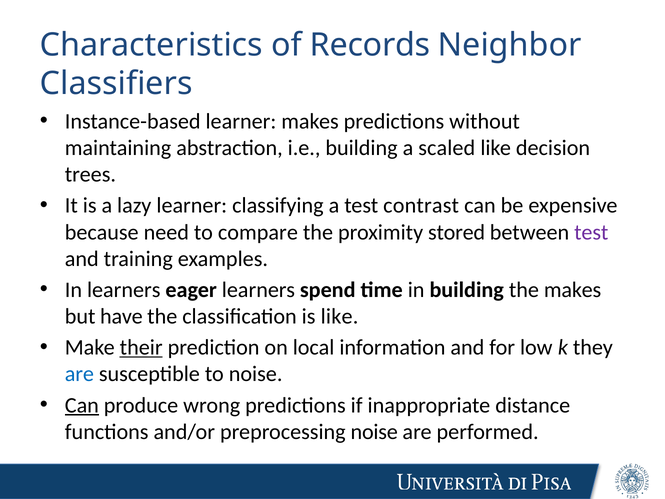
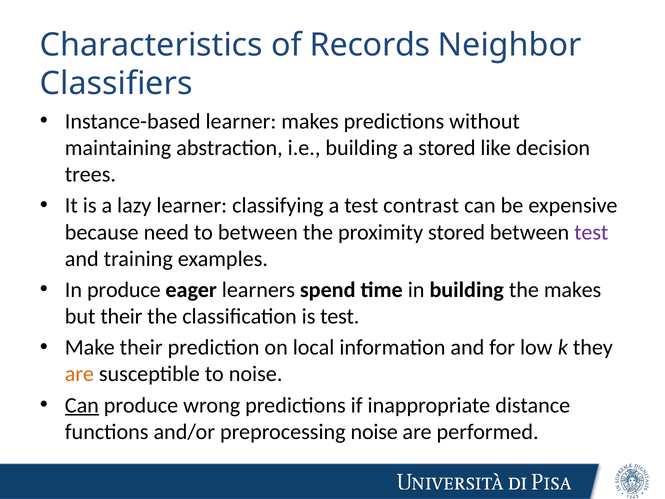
a scaled: scaled -> stored
to compare: compare -> between
In learners: learners -> produce
but have: have -> their
is like: like -> test
their at (141, 347) underline: present -> none
are at (79, 374) colour: blue -> orange
